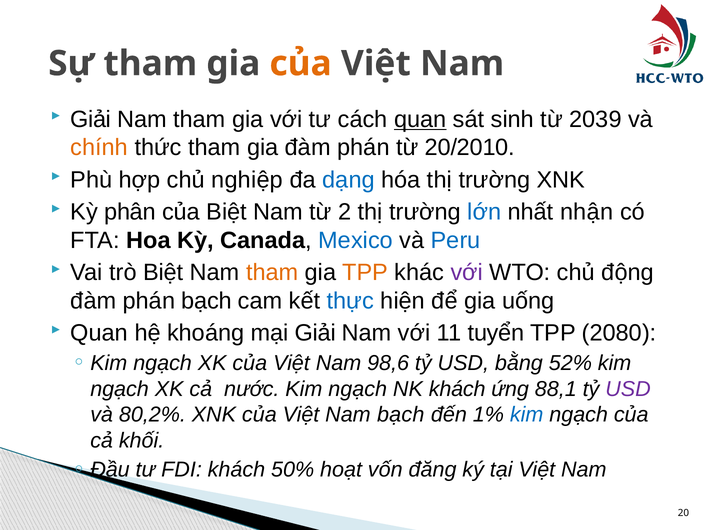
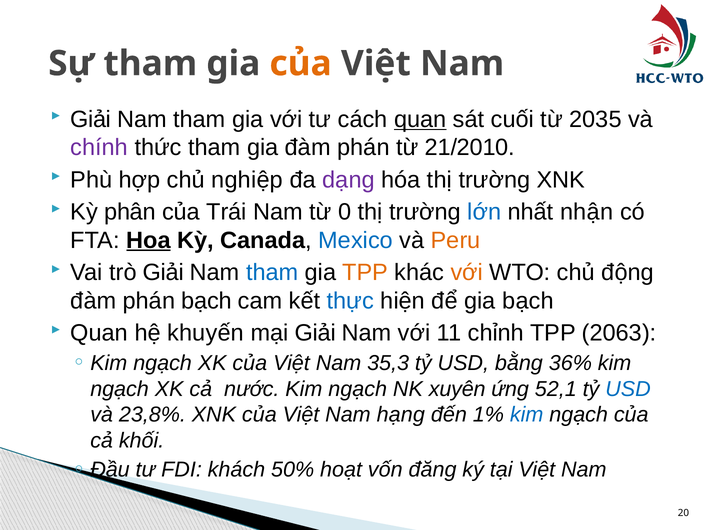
sinh: sinh -> cuối
2039: 2039 -> 2035
chính colour: orange -> purple
20/2010: 20/2010 -> 21/2010
dạng colour: blue -> purple
của Biệt: Biệt -> Trái
2: 2 -> 0
Hoa underline: none -> present
Peru colour: blue -> orange
trò Biệt: Biệt -> Giải
tham at (272, 272) colour: orange -> blue
với at (467, 272) colour: purple -> orange
gia uống: uống -> bạch
khoáng: khoáng -> khuyến
tuyển: tuyển -> chỉnh
2080: 2080 -> 2063
98,6: 98,6 -> 35,3
52%: 52% -> 36%
NK khách: khách -> xuyên
88,1: 88,1 -> 52,1
USD at (628, 389) colour: purple -> blue
80,2%: 80,2% -> 23,8%
Nam bạch: bạch -> hạng
